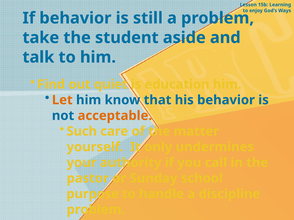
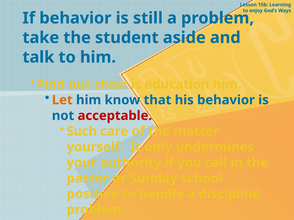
quiet: quiet -> choir
acceptable colour: orange -> red
purpose: purpose -> positive
